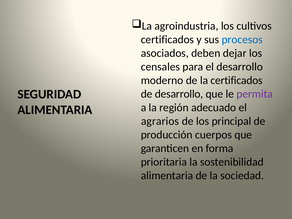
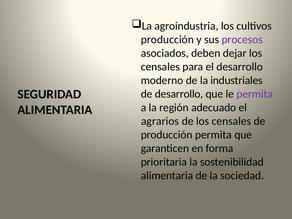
certificados at (167, 40): certificados -> producción
procesos colour: blue -> purple
la certificados: certificados -> industriales
de los principal: principal -> censales
producción cuerpos: cuerpos -> permita
